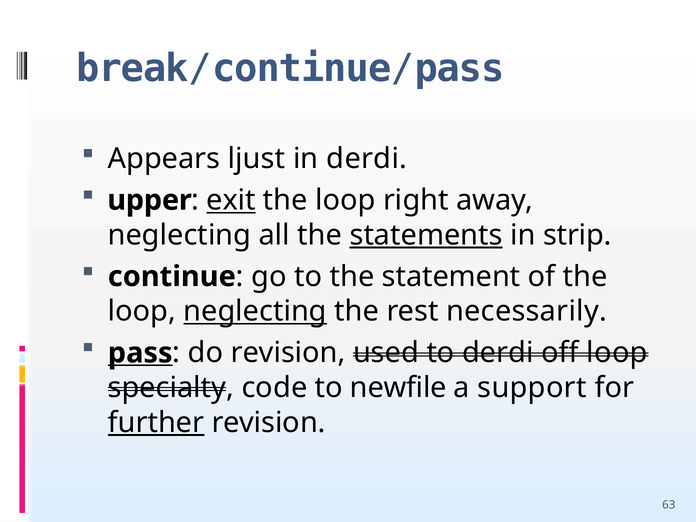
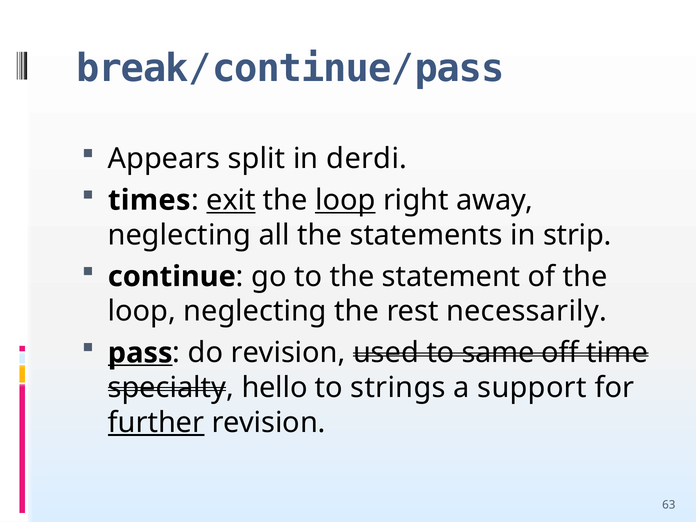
ljust: ljust -> split
upper: upper -> times
loop at (345, 200) underline: none -> present
statements underline: present -> none
neglecting at (255, 311) underline: present -> none
to derdi: derdi -> same
off loop: loop -> time
code: code -> hello
newfile: newfile -> strings
